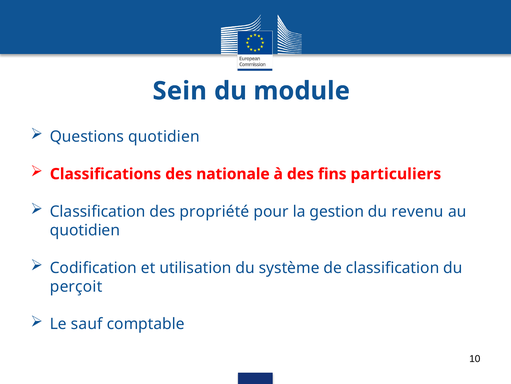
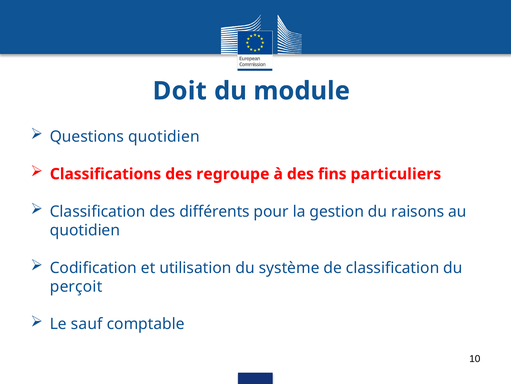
Sein: Sein -> Doit
nationale: nationale -> regroupe
propriété: propriété -> différents
revenu: revenu -> raisons
